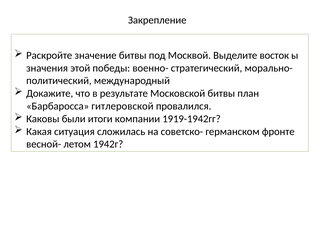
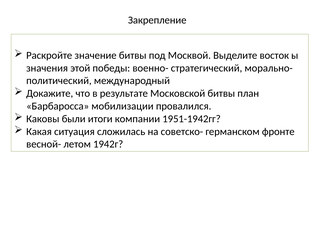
гитлеровской: гитлеровской -> мобилизации
1919-1942гг: 1919-1942гг -> 1951-1942гг
